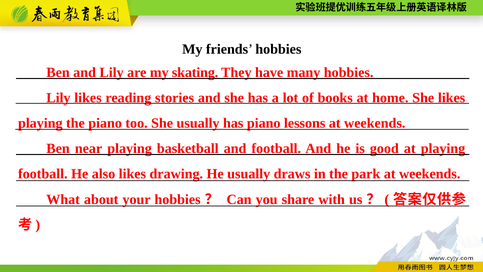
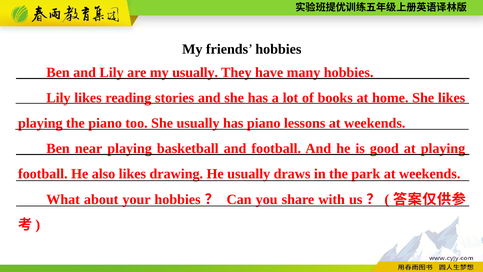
my skating: skating -> usually
